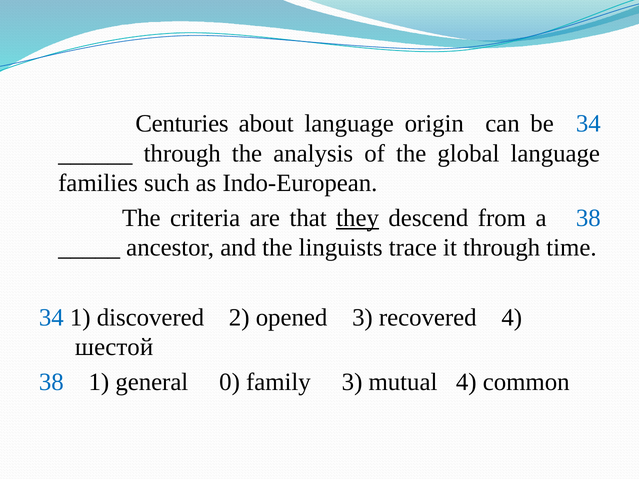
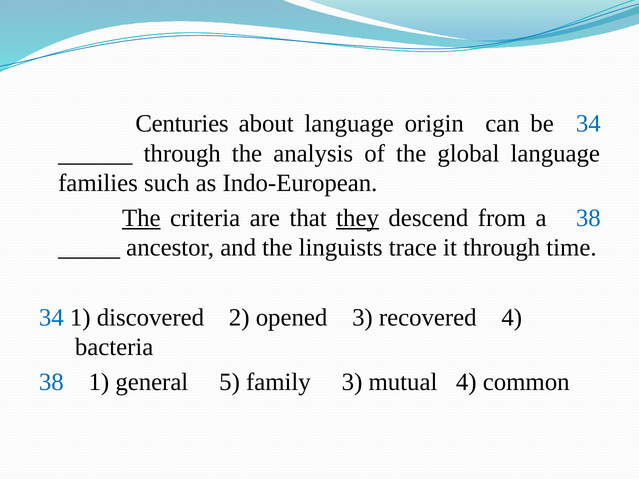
The at (141, 218) underline: none -> present
шестой: шестой -> bacteria
0: 0 -> 5
